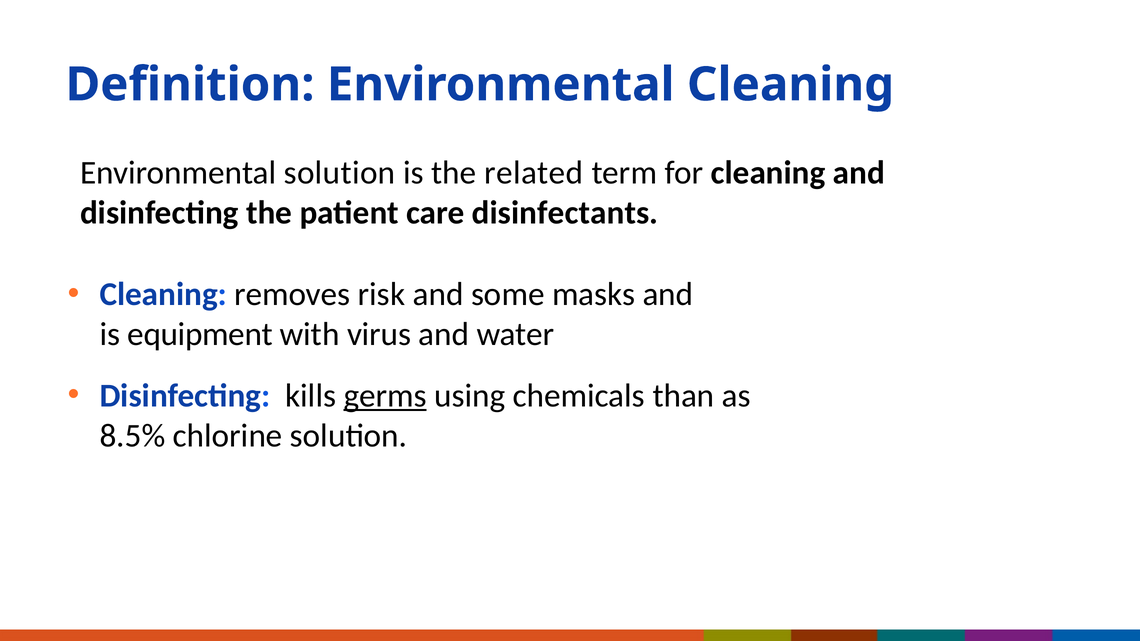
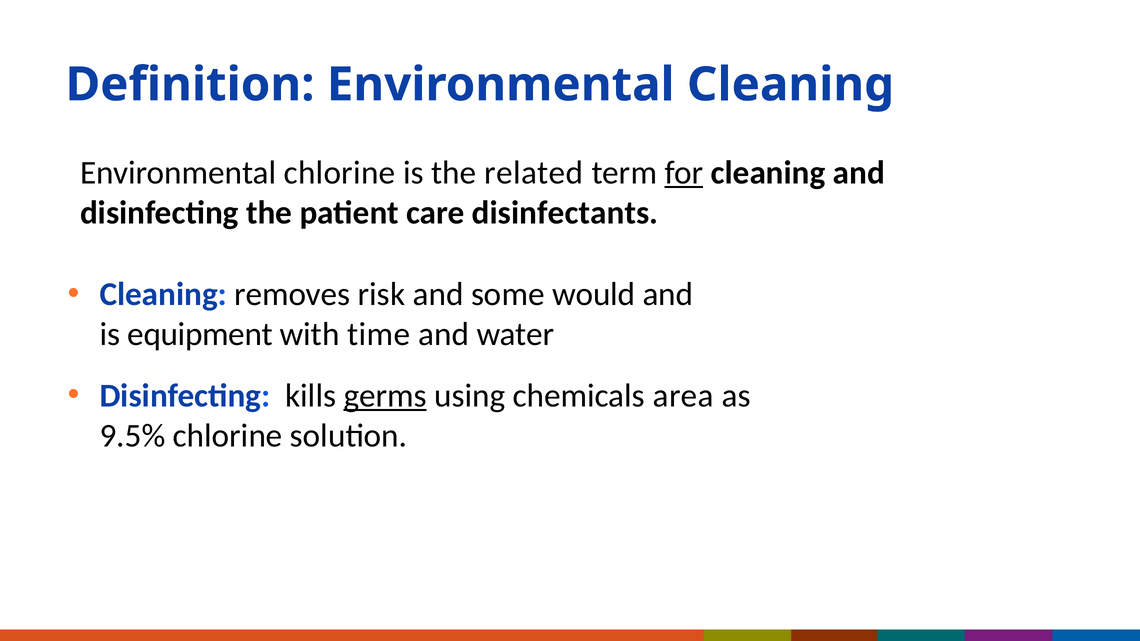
Environmental solution: solution -> chlorine
for underline: none -> present
masks: masks -> would
virus: virus -> time
than: than -> area
8.5%: 8.5% -> 9.5%
